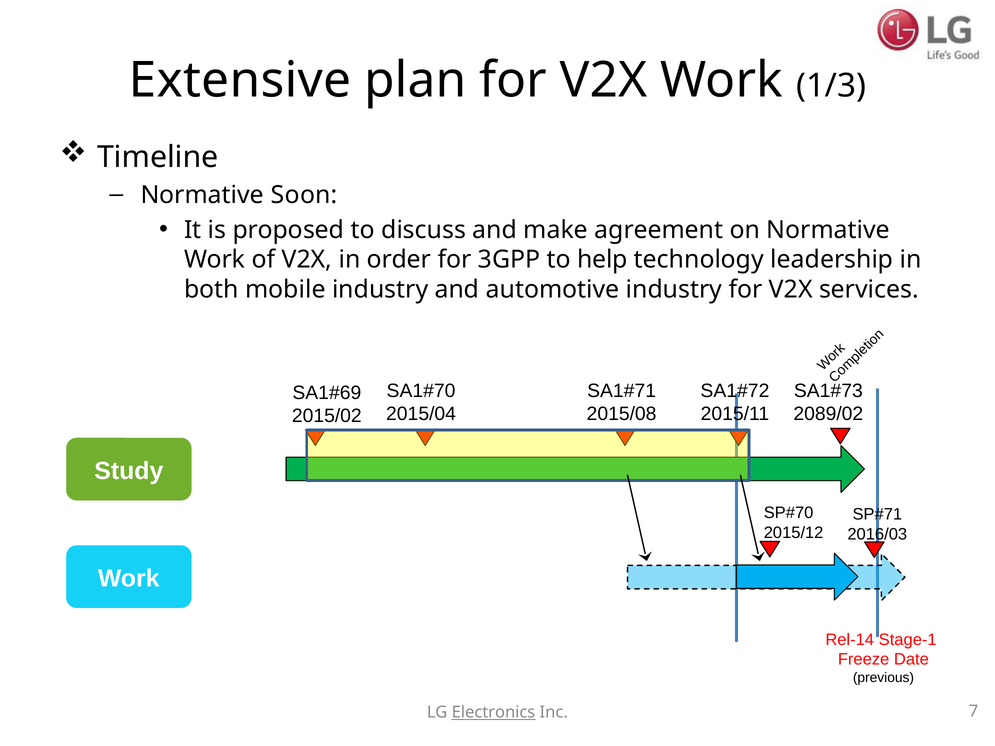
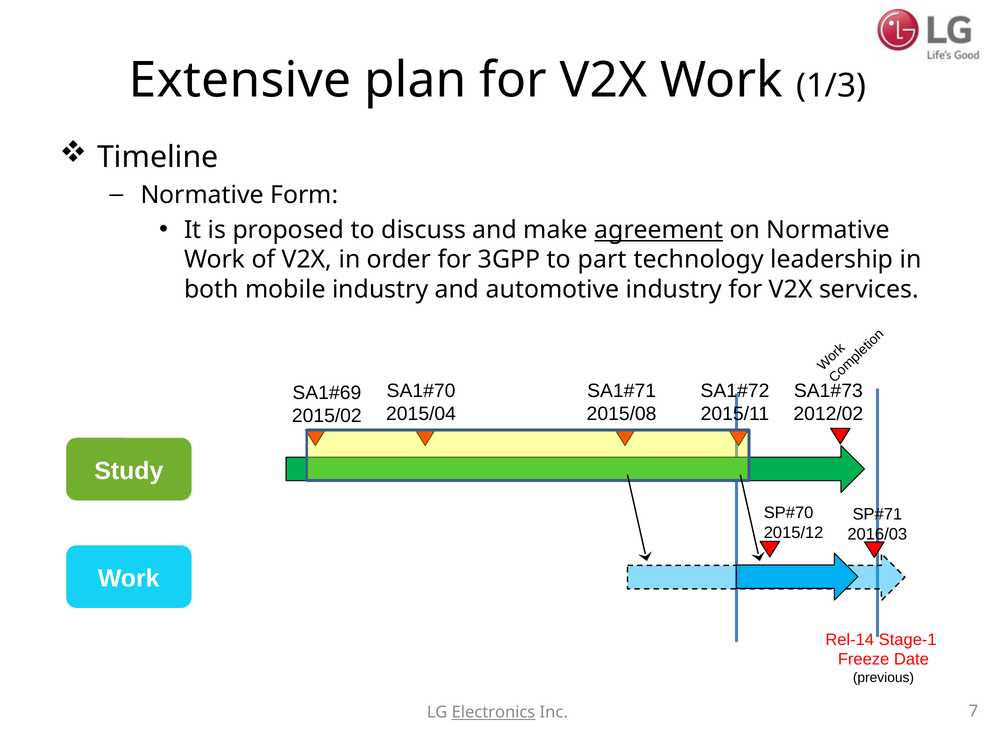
Soon: Soon -> Form
agreement underline: none -> present
help: help -> part
2089/02: 2089/02 -> 2012/02
